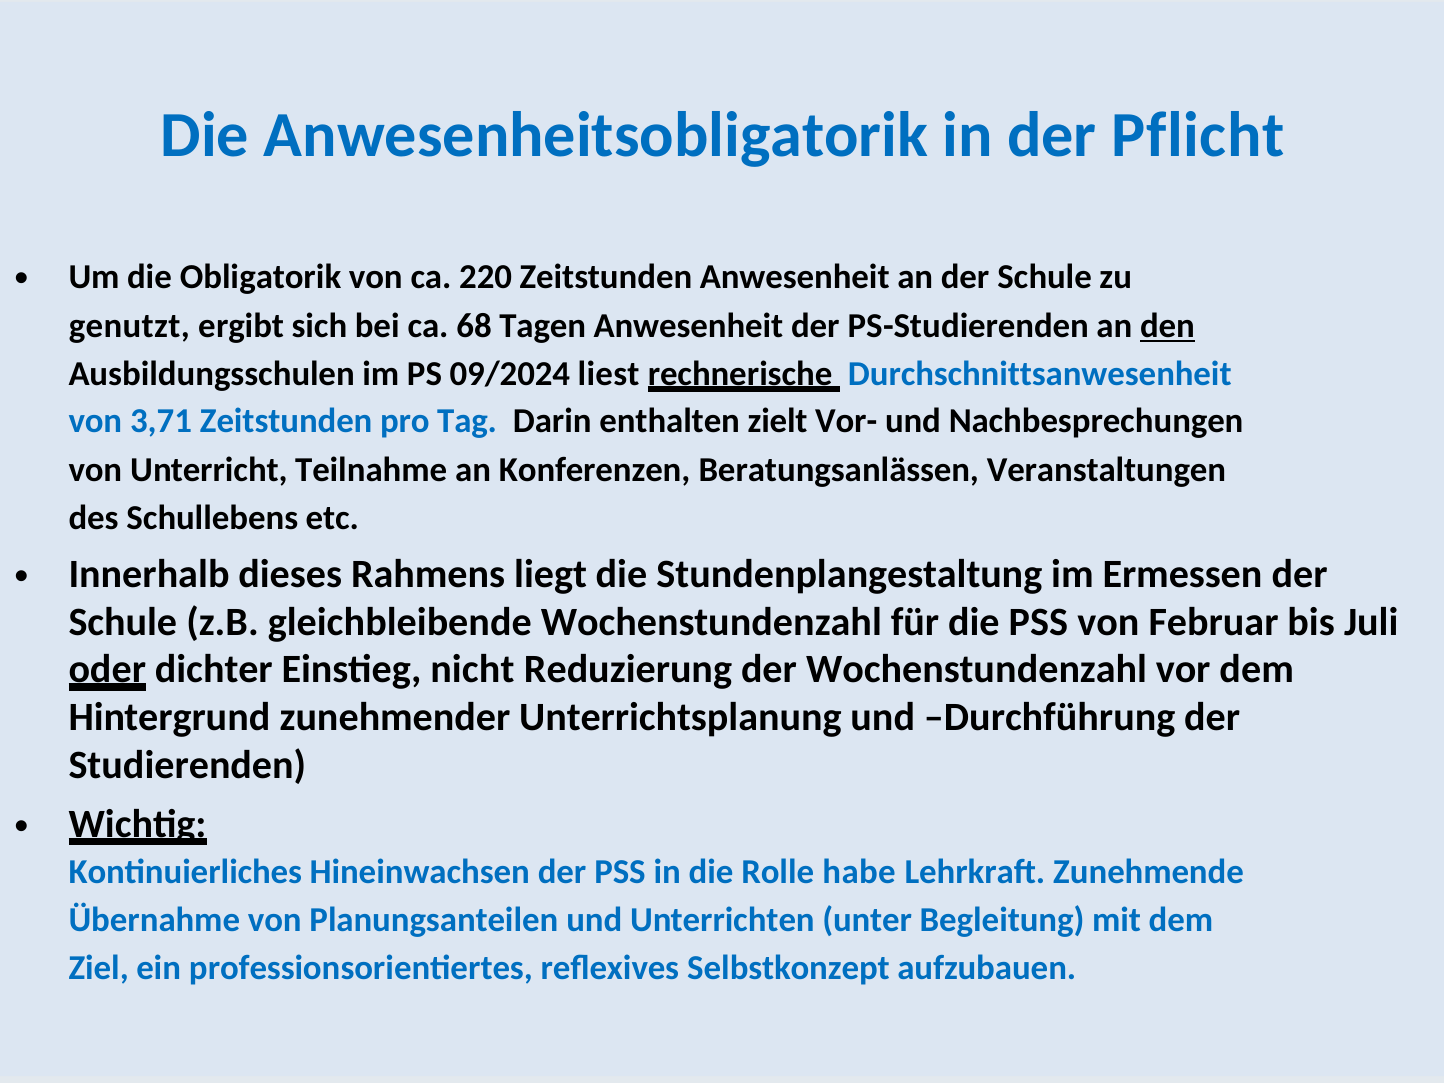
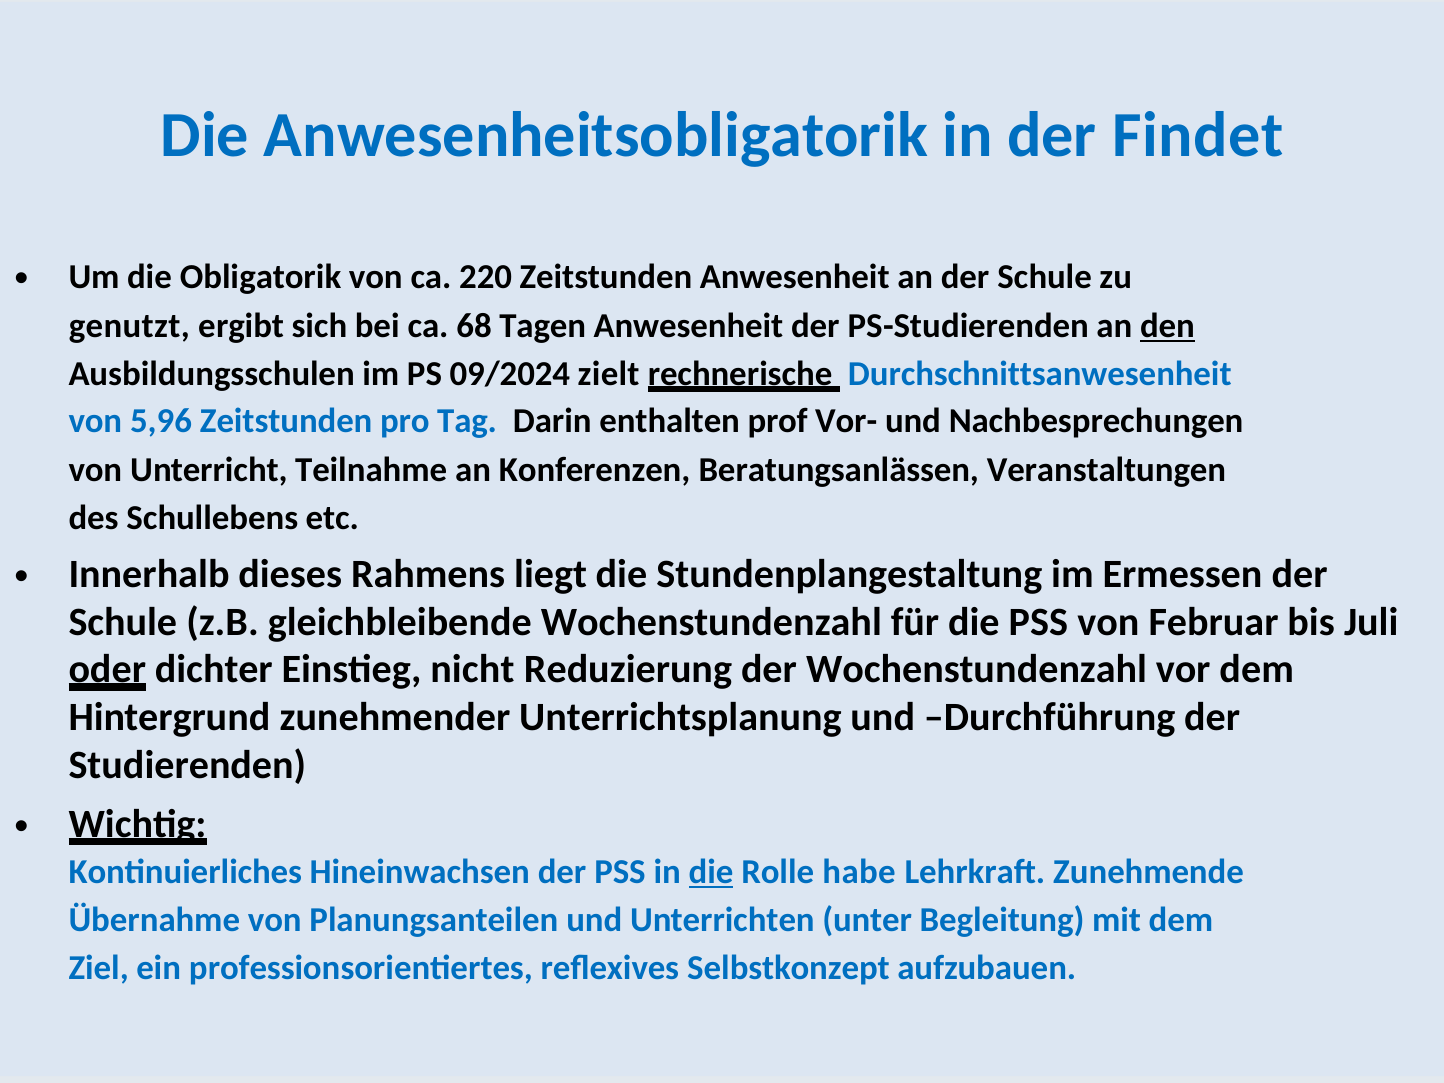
Pflicht: Pflicht -> Findet
liest: liest -> zielt
3,71: 3,71 -> 5,96
zielt: zielt -> prof
die at (711, 872) underline: none -> present
